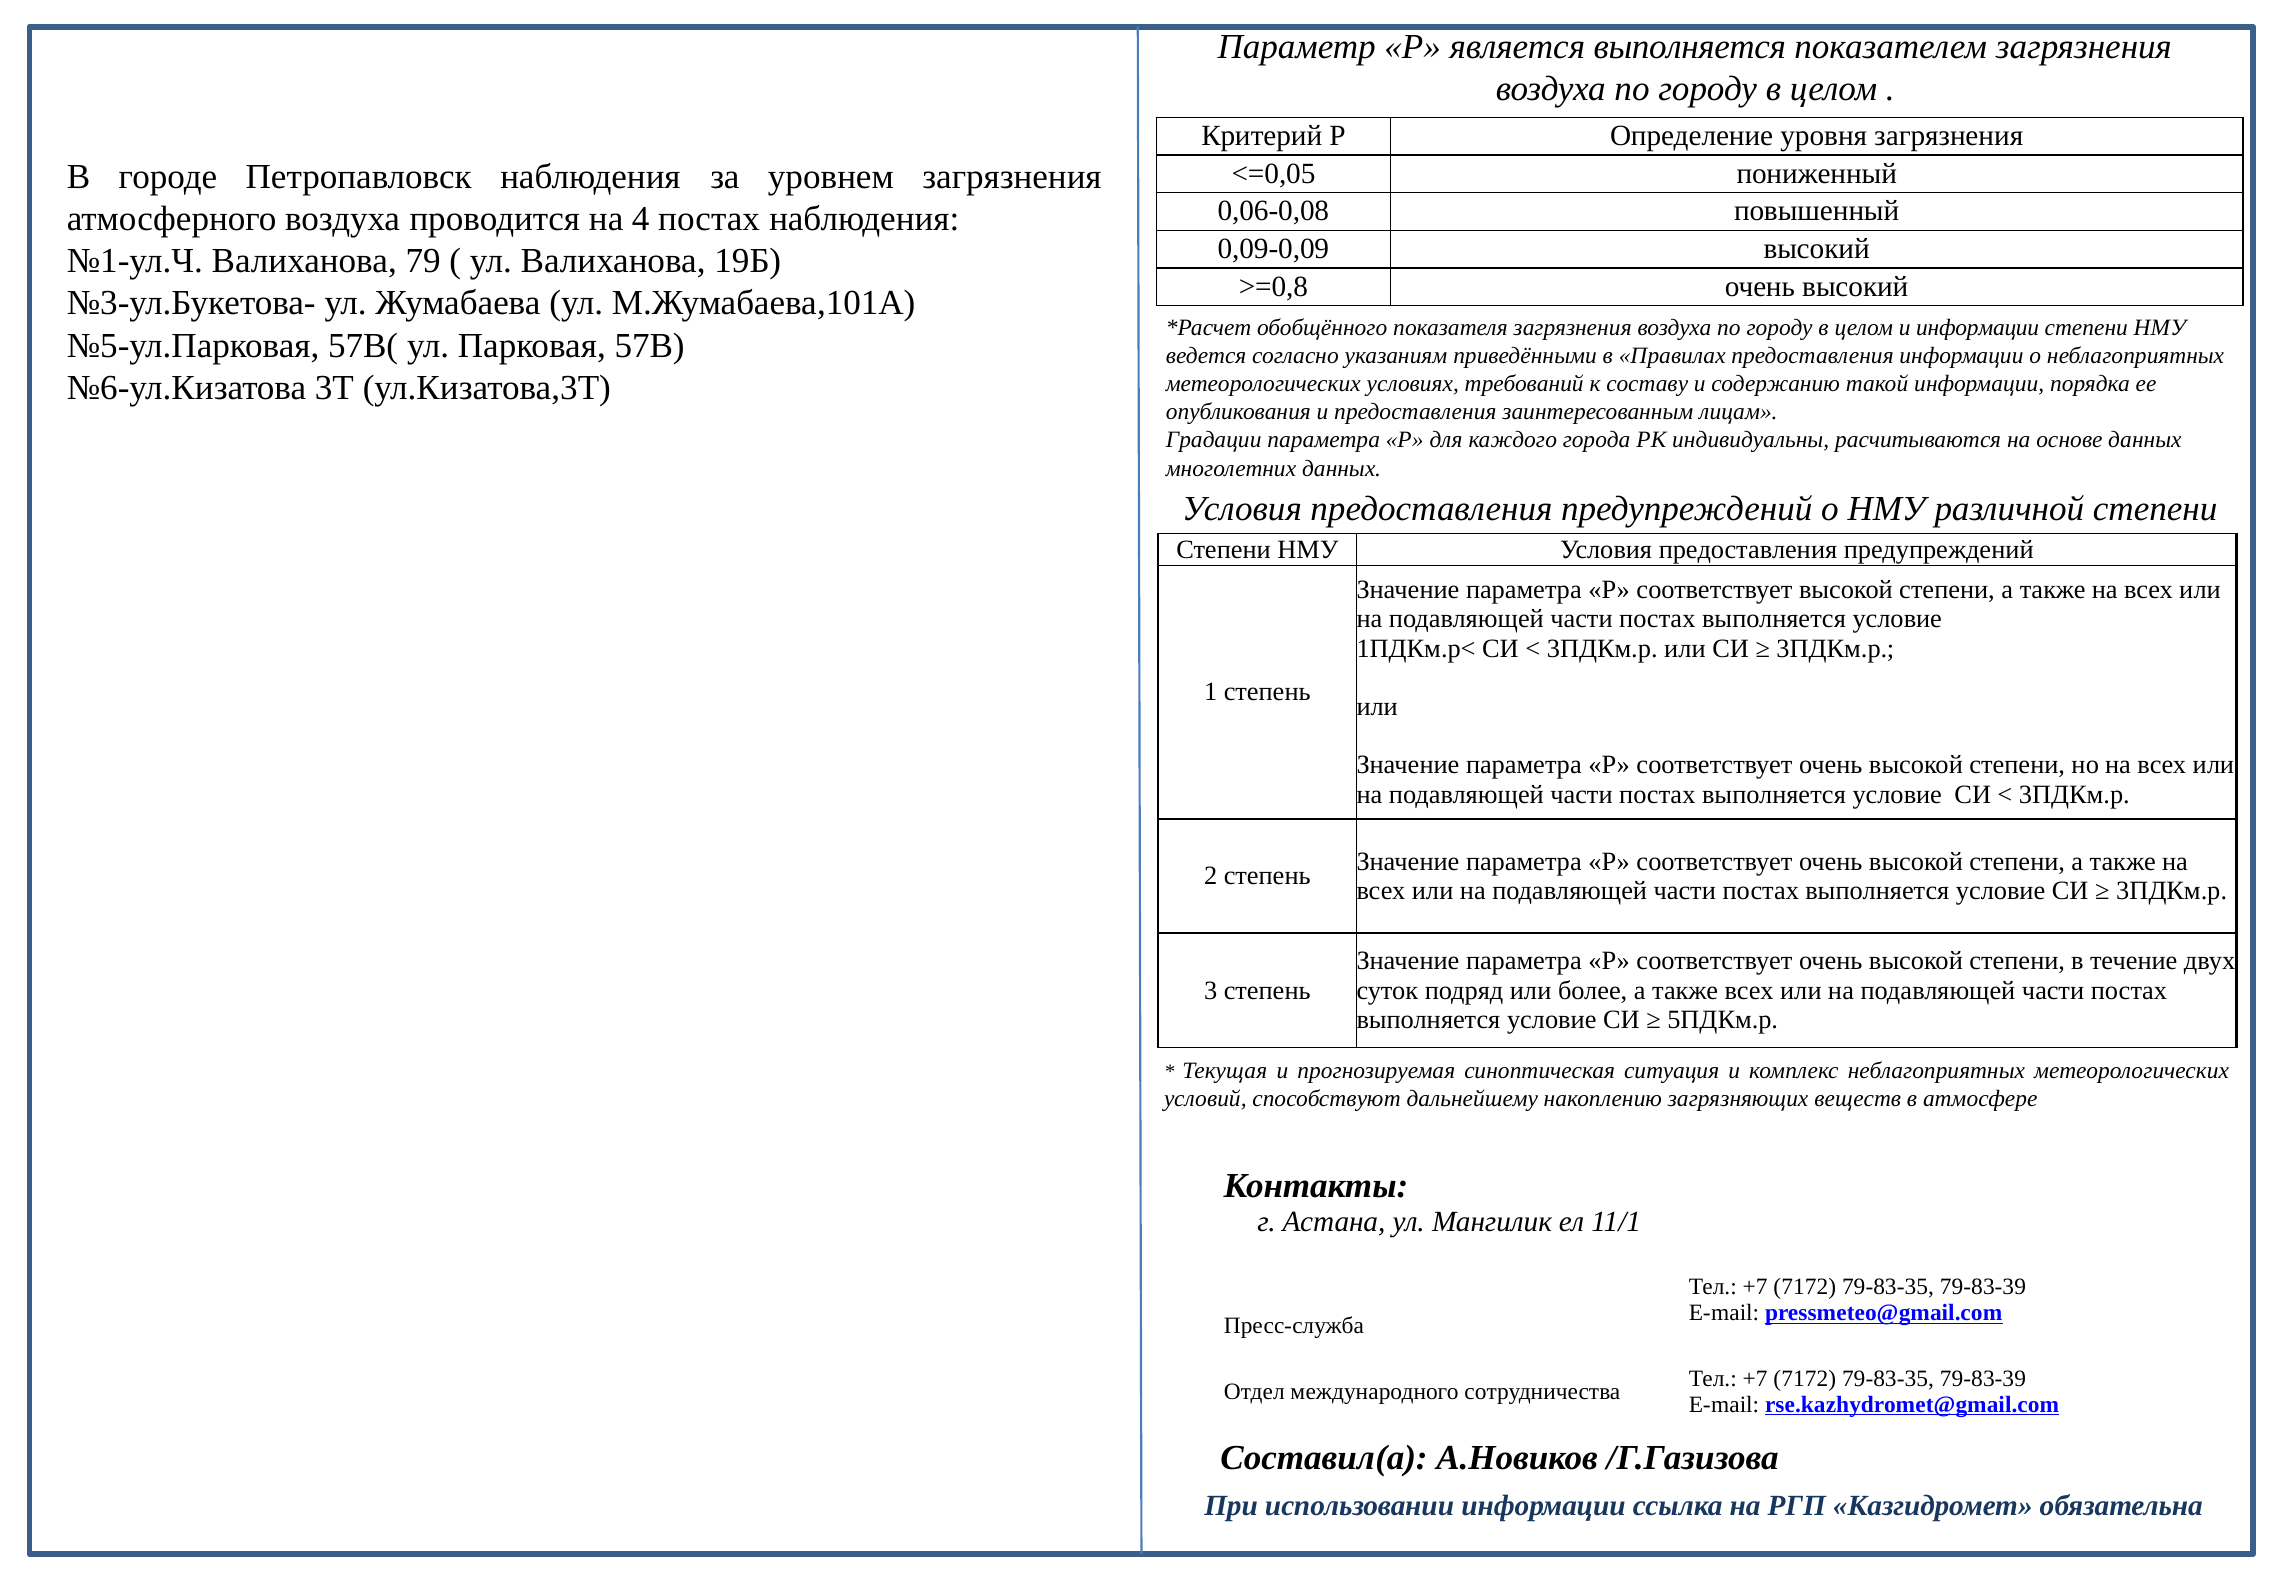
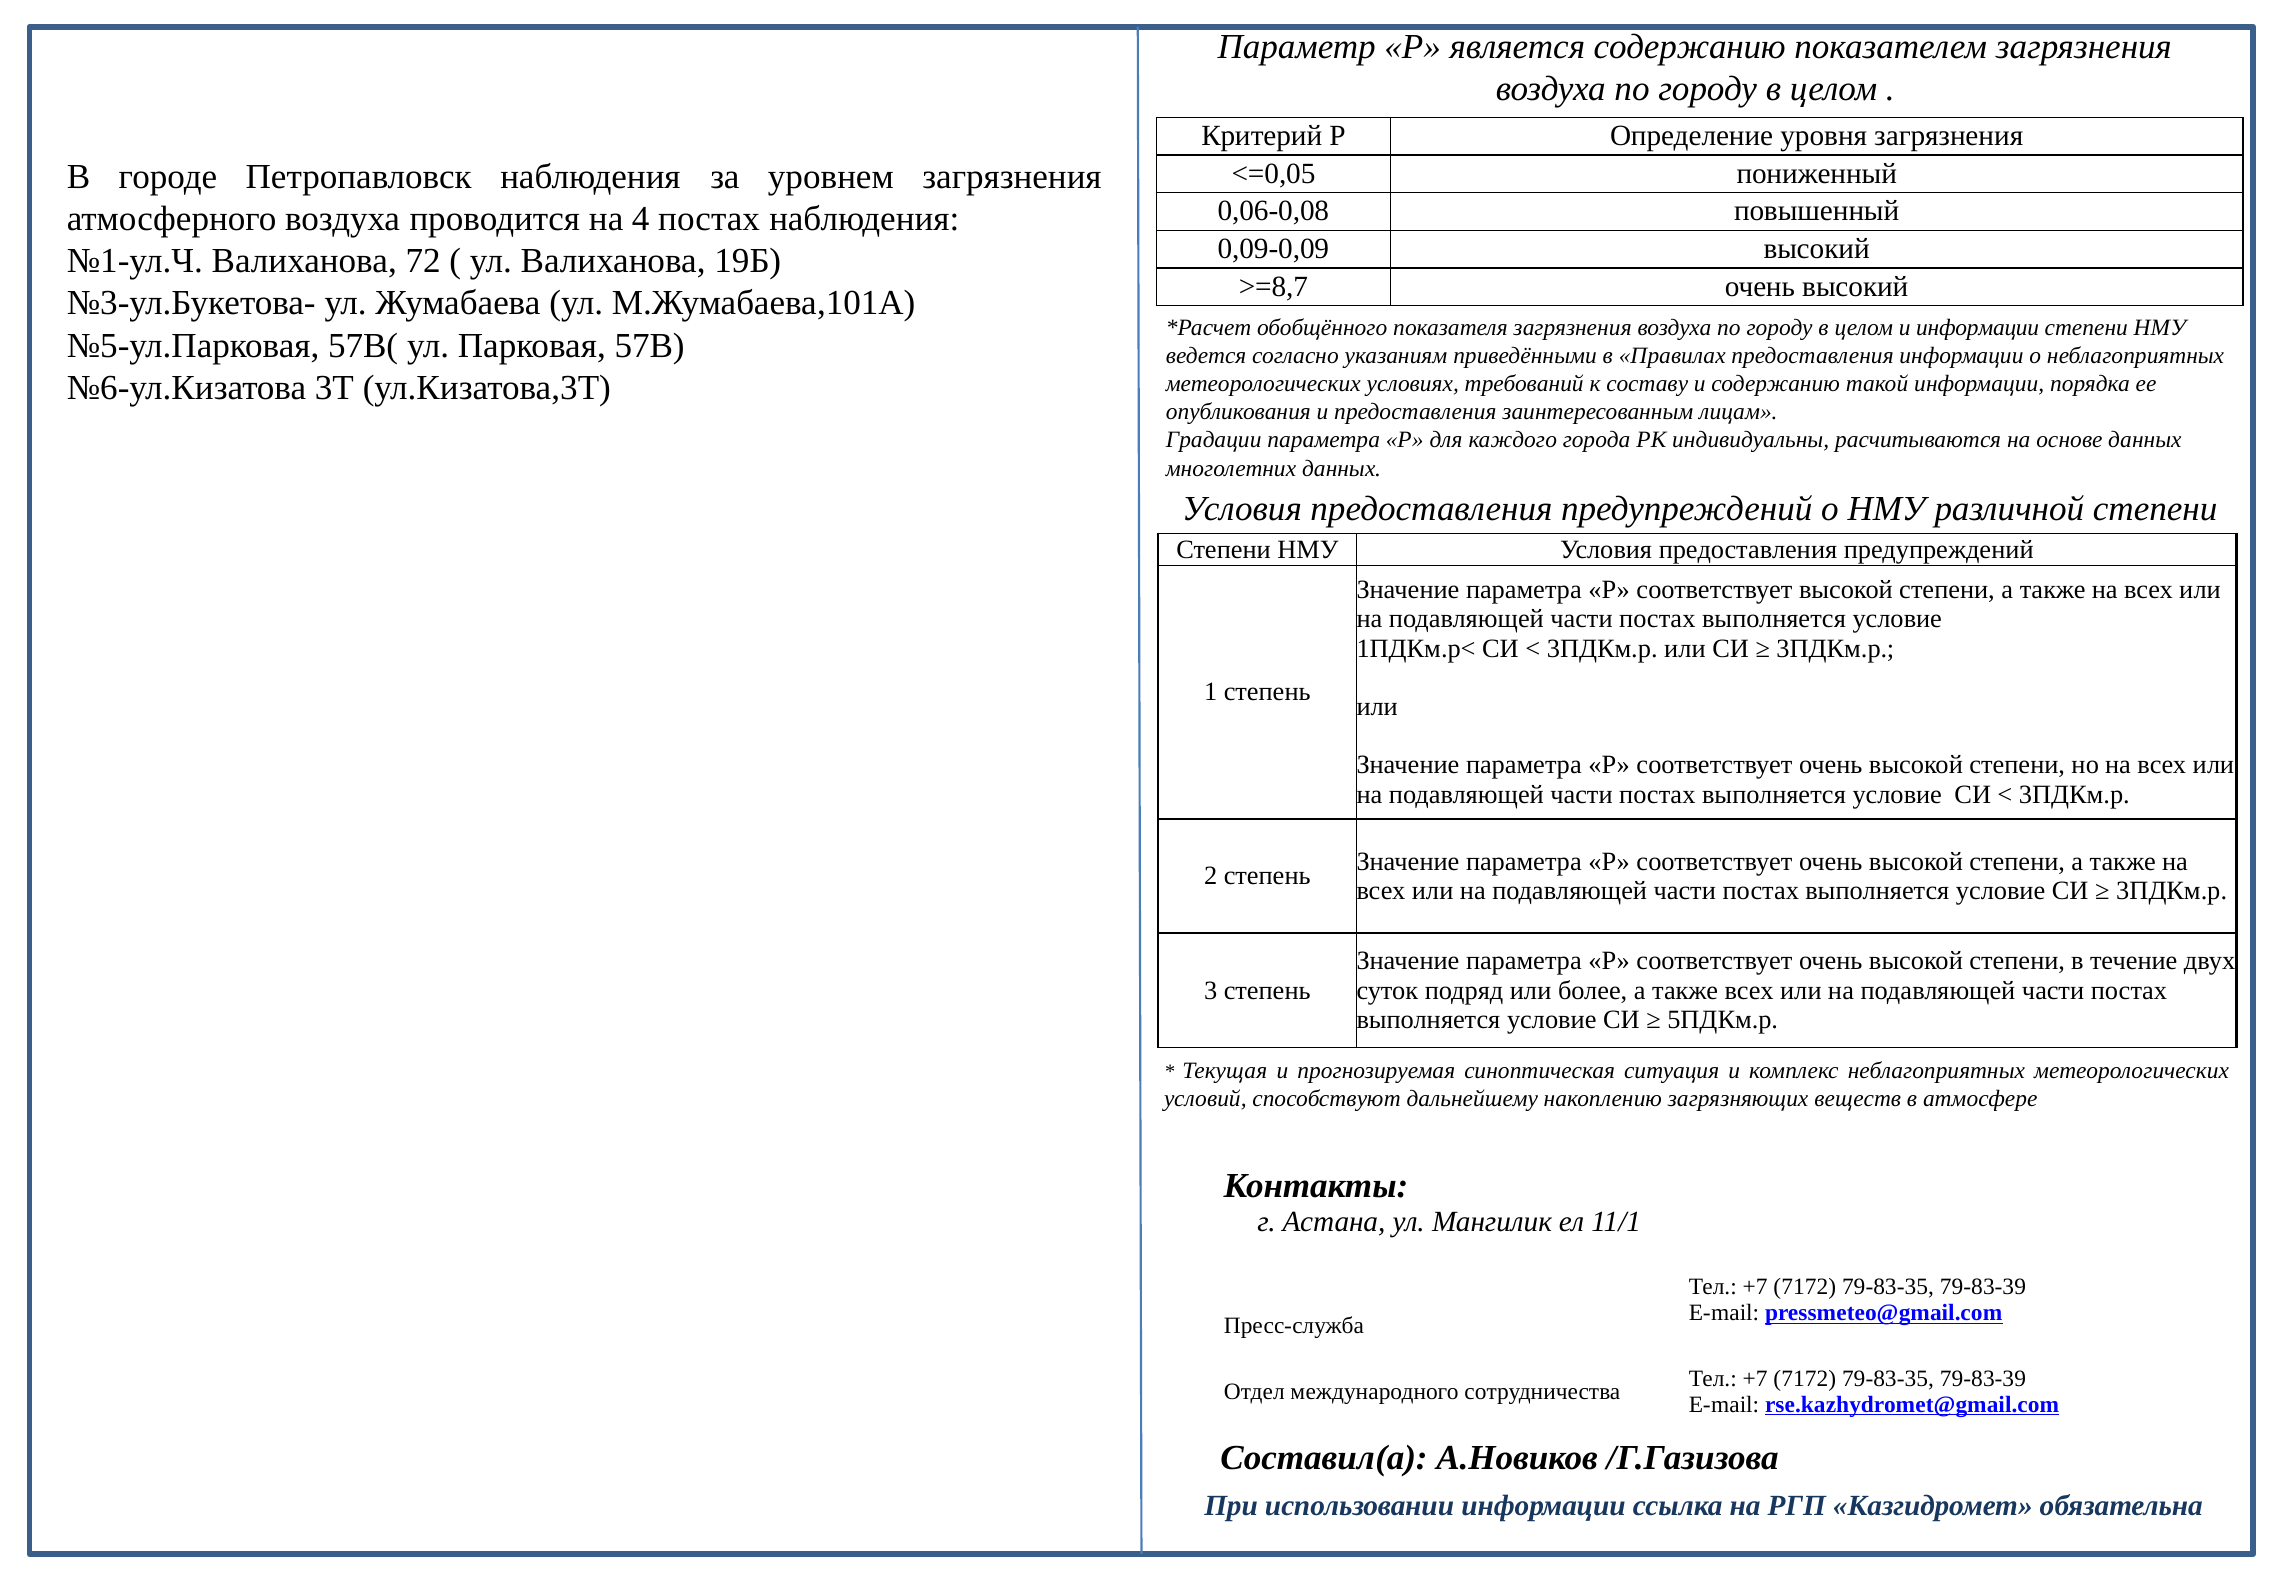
является выполняется: выполняется -> содержанию
79: 79 -> 72
>=0,8: >=0,8 -> >=8,7
